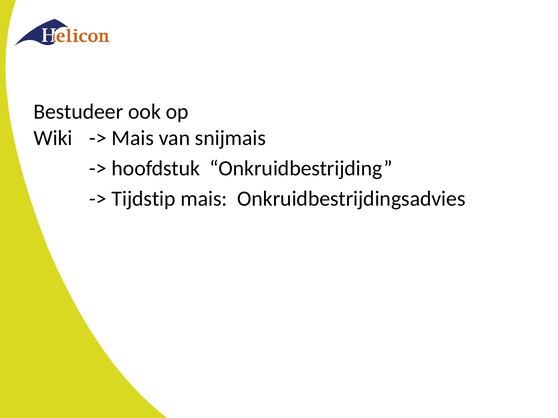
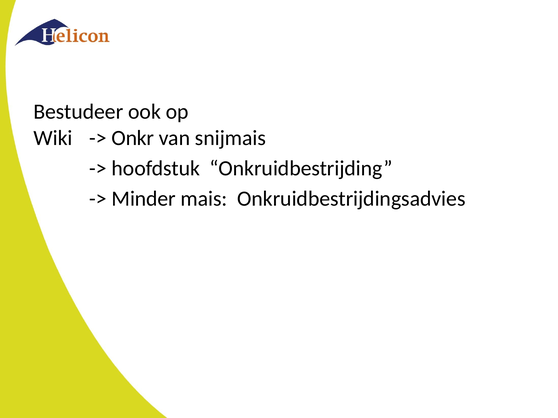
Mais at (133, 138): Mais -> Onkr
Tijdstip: Tijdstip -> Minder
